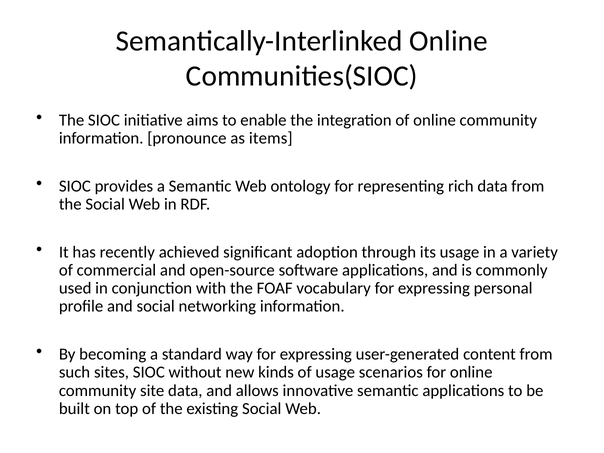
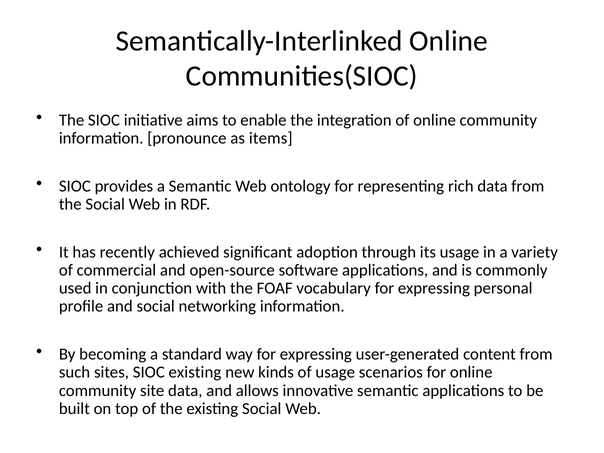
SIOC without: without -> existing
